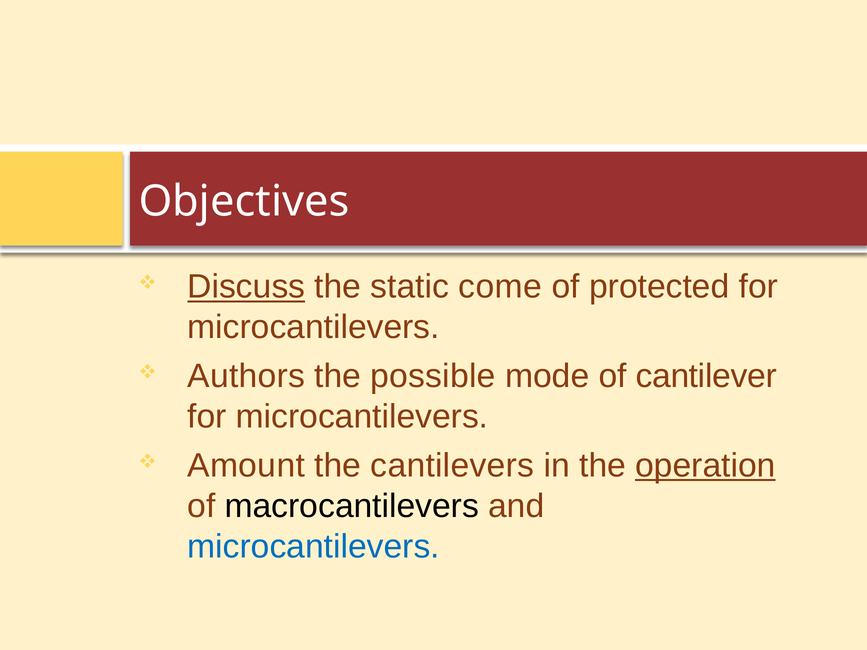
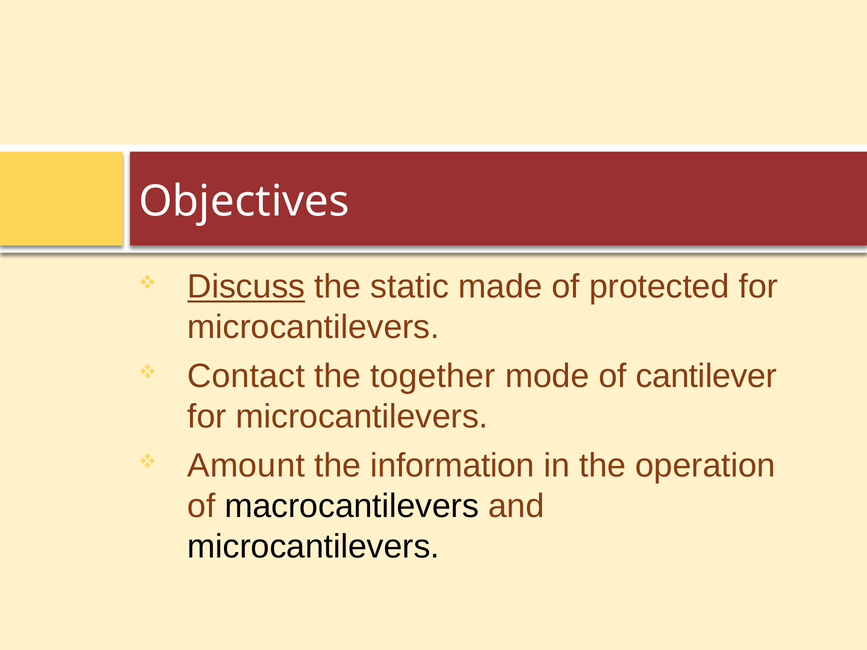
come: come -> made
Authors: Authors -> Contact
possible: possible -> together
cantilevers: cantilevers -> information
operation underline: present -> none
microcantilevers at (314, 547) colour: blue -> black
